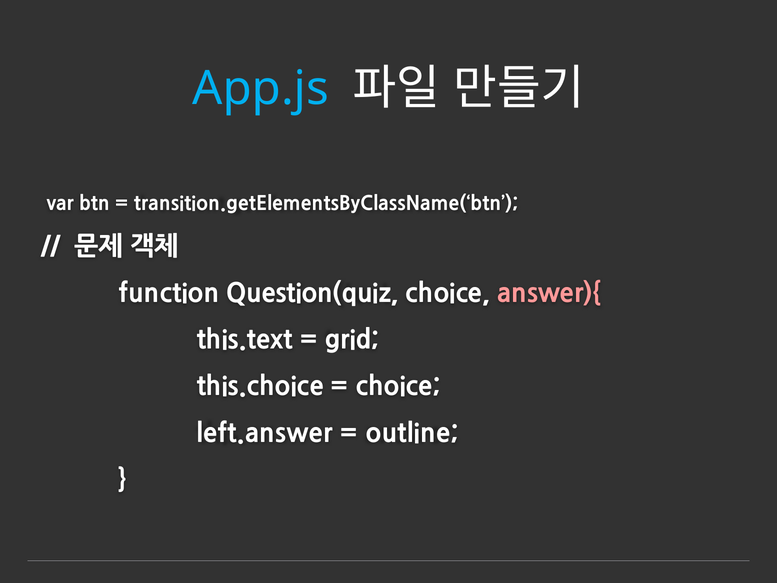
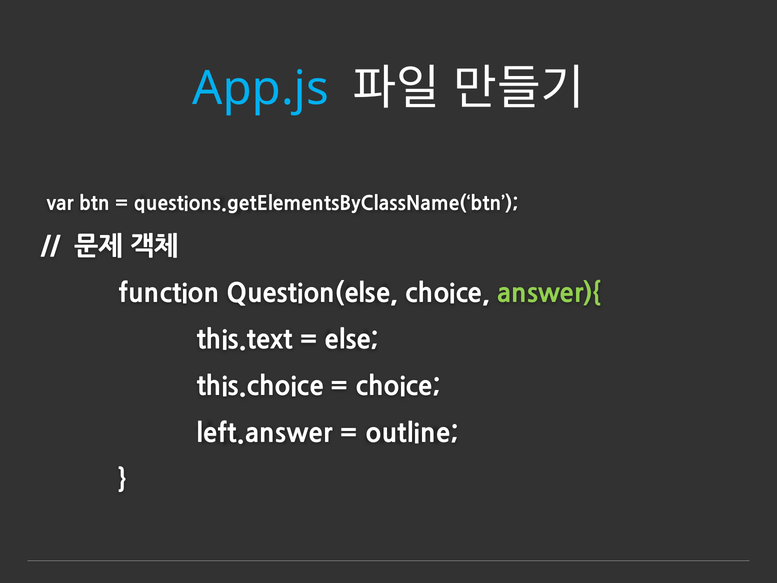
transition.getElementsByClassName(‘btn: transition.getElementsByClassName(‘btn -> questions.getElementsByClassName(‘btn
Question(quiz: Question(quiz -> Question(else
answer){ colour: pink -> light green
grid: grid -> else
